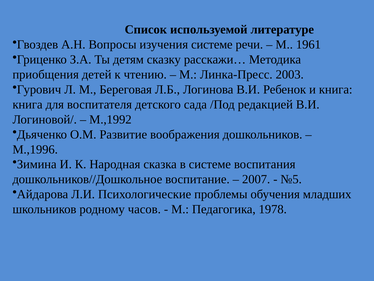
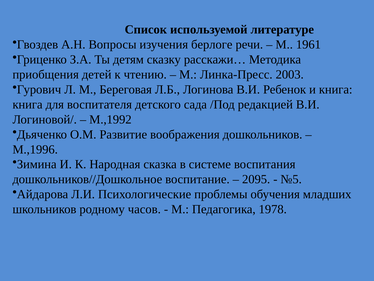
изучения системе: системе -> берлоге
2007: 2007 -> 2095
